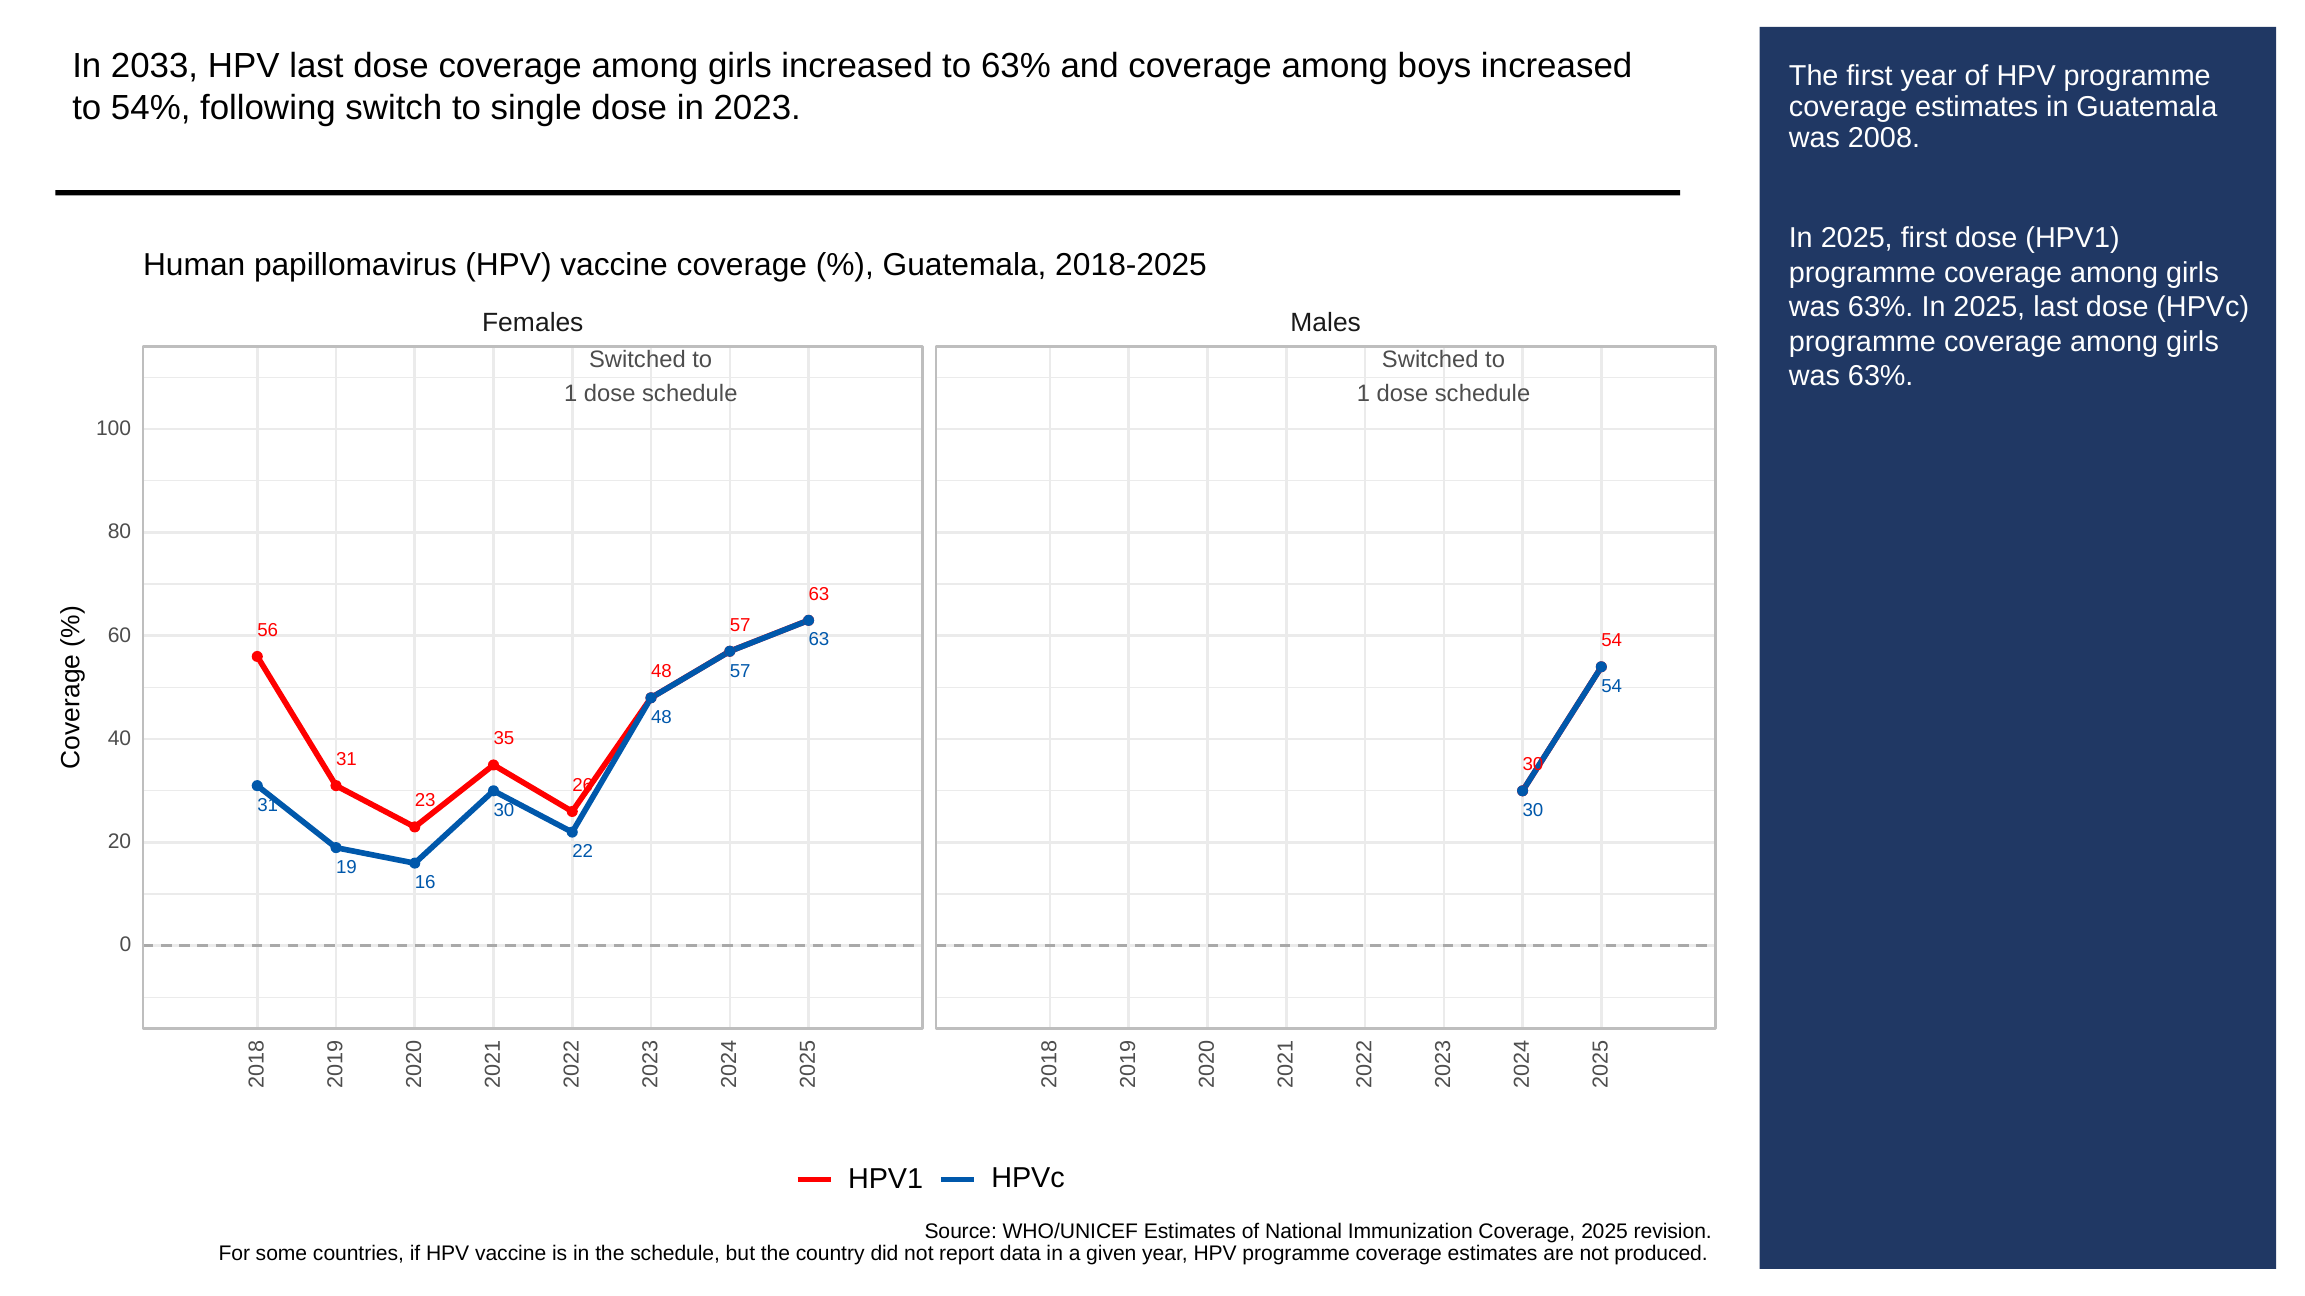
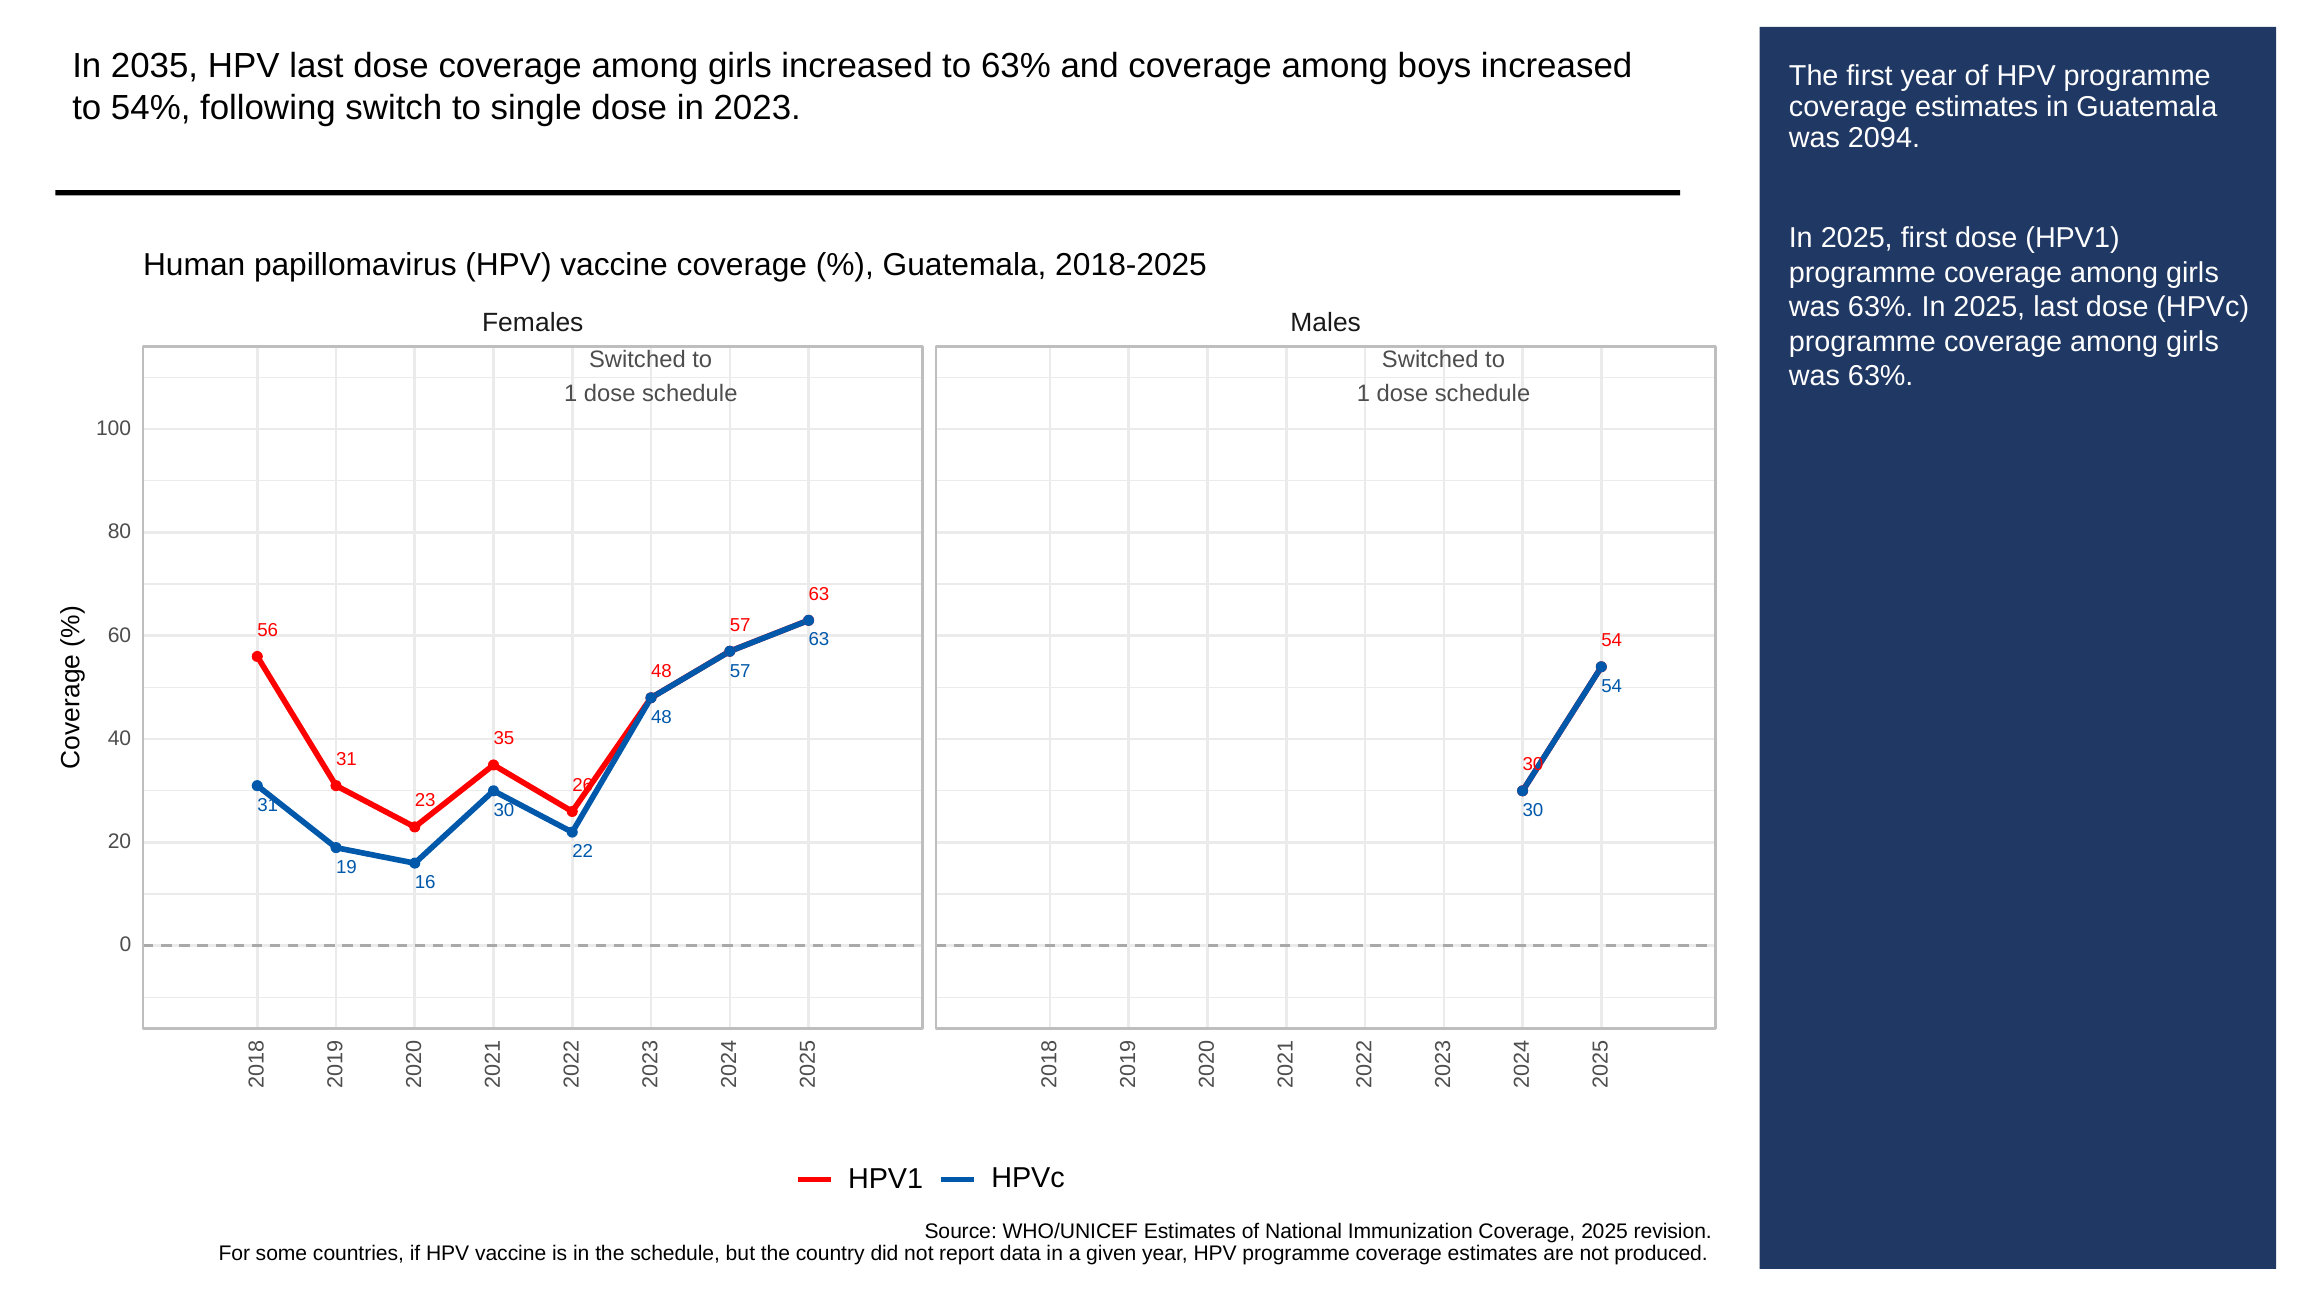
2033: 2033 -> 2035
2008: 2008 -> 2094
